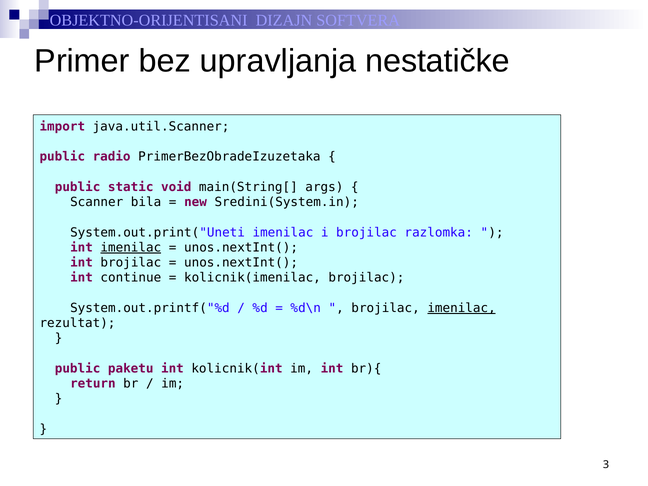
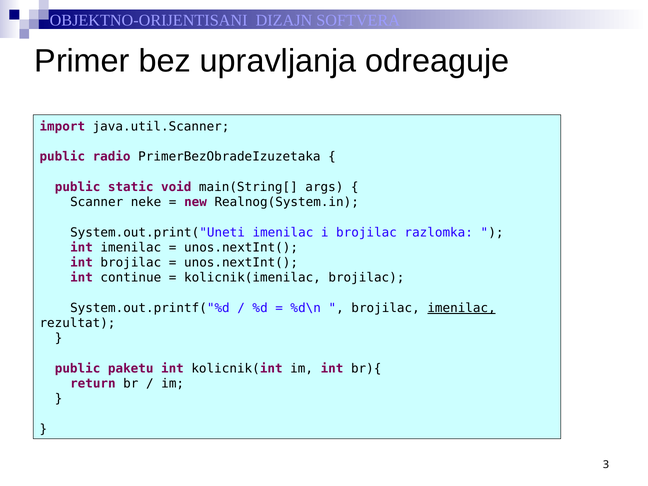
nestatičke: nestatičke -> odreaguje
bila: bila -> neke
Sredini(System.in: Sredini(System.in -> Realnog(System.in
imenilac at (131, 248) underline: present -> none
